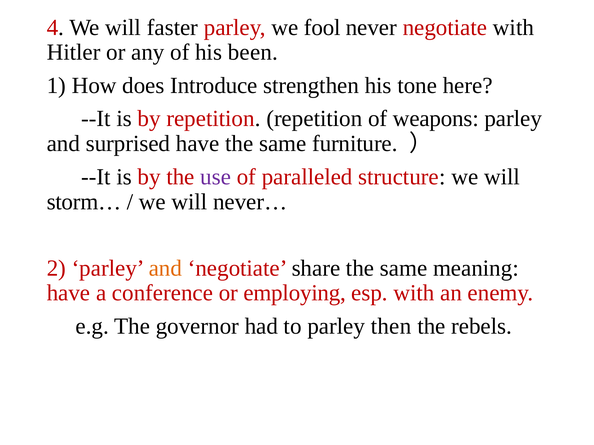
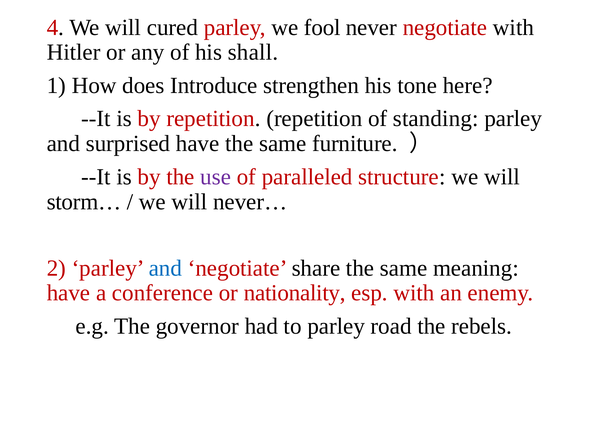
faster: faster -> cured
been: been -> shall
weapons: weapons -> standing
and at (165, 268) colour: orange -> blue
employing: employing -> nationality
then: then -> road
